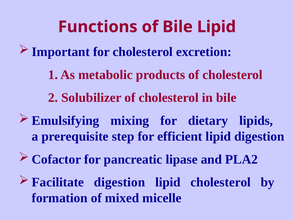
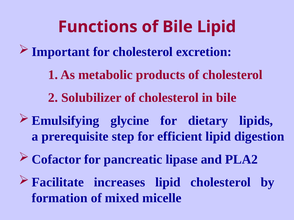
mixing: mixing -> glycine
Facilitate digestion: digestion -> increases
